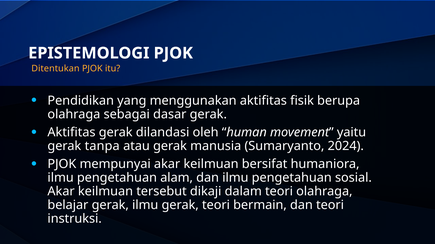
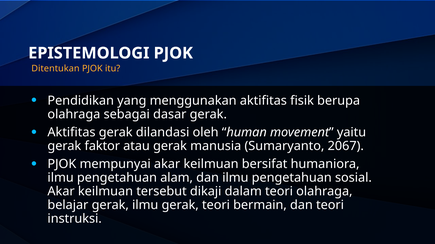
tanpa: tanpa -> faktor
2024: 2024 -> 2067
